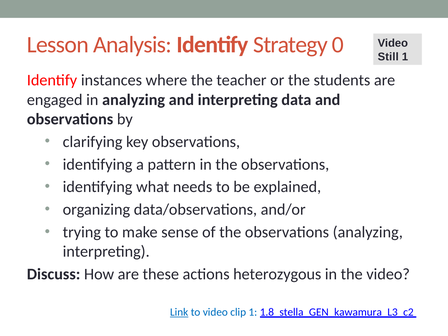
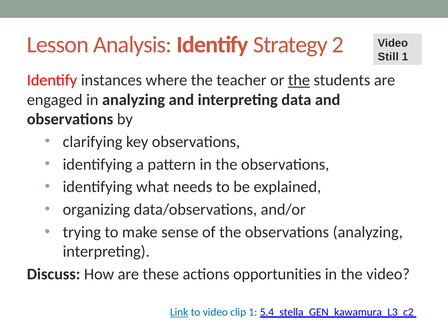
0: 0 -> 2
the at (299, 80) underline: none -> present
heterozygous: heterozygous -> opportunities
1.8_stella_GEN_kawamura_L3_c2: 1.8_stella_GEN_kawamura_L3_c2 -> 5.4_stella_GEN_kawamura_L3_c2
